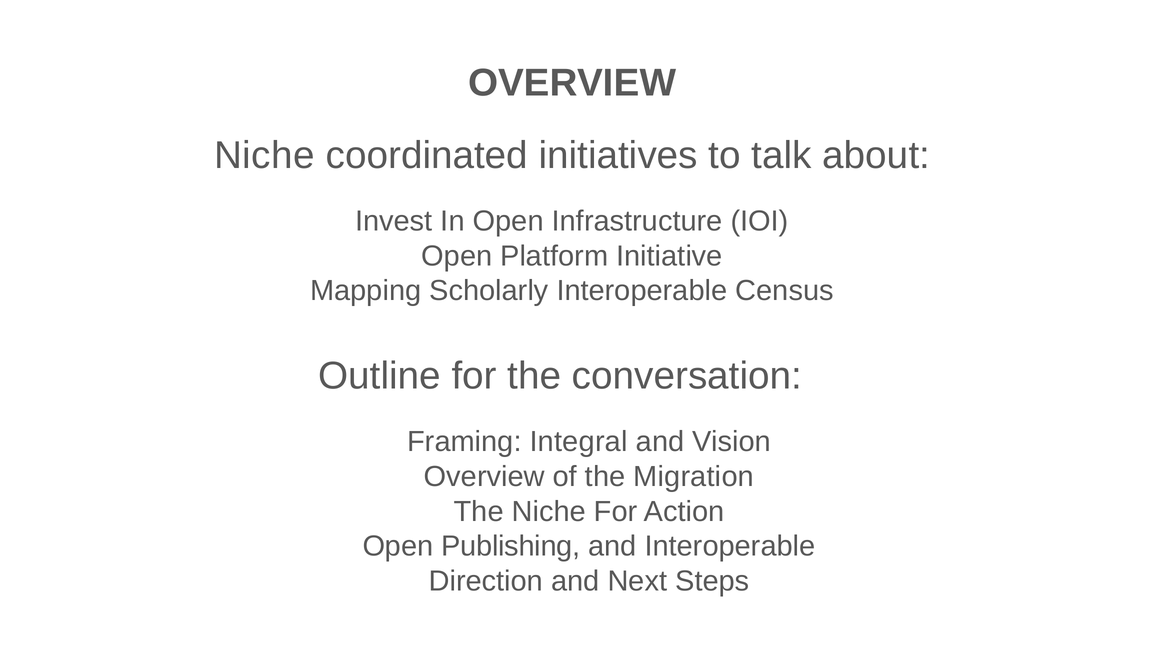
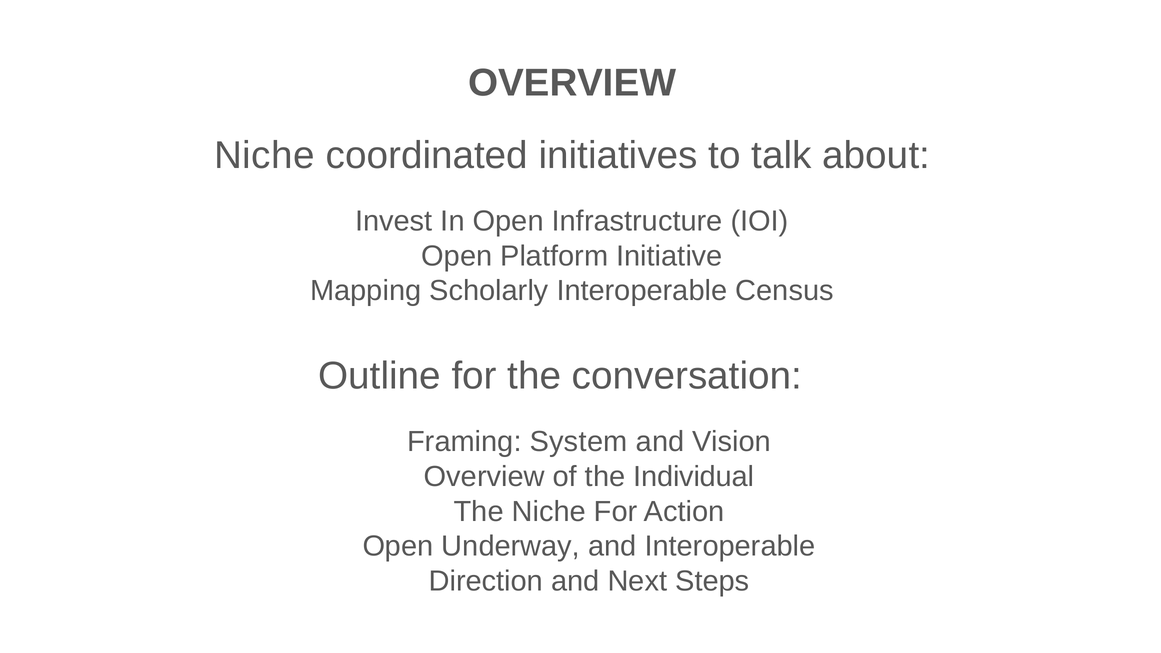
Integral: Integral -> System
Migration: Migration -> Individual
Publishing: Publishing -> Underway
